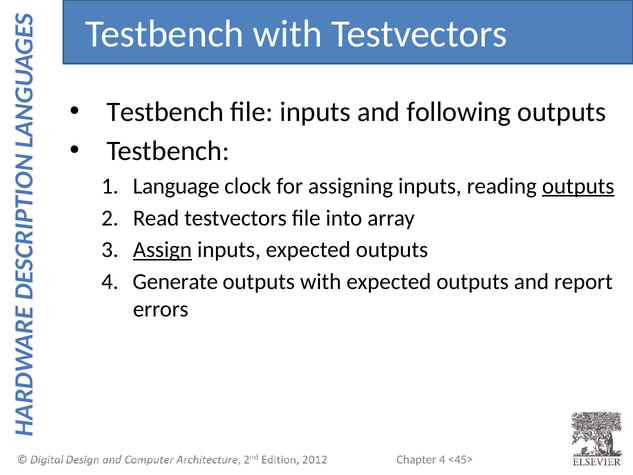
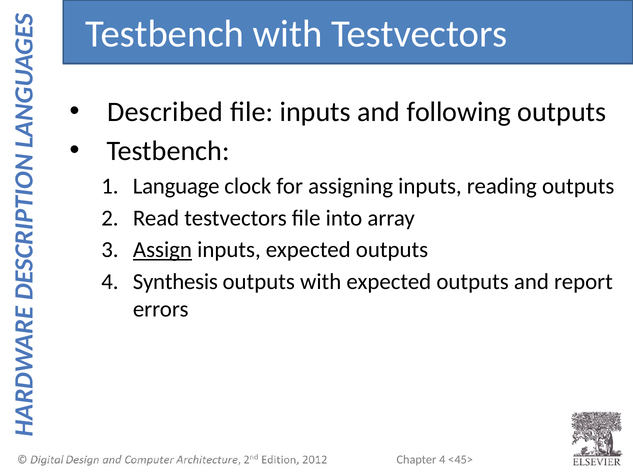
Testbench at (165, 112): Testbench -> Described
outputs at (578, 186) underline: present -> none
Generate: Generate -> Synthesis
